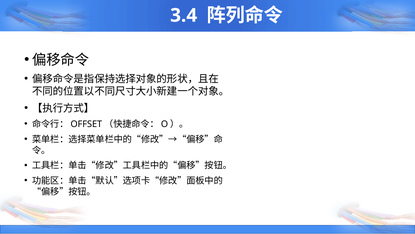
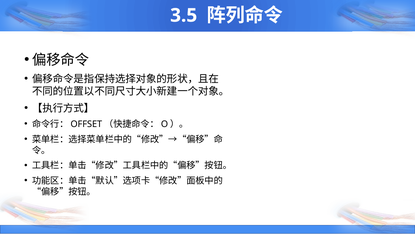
3.4: 3.4 -> 3.5
